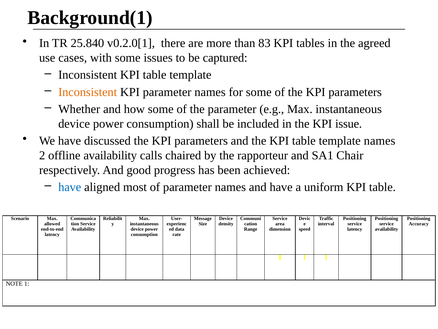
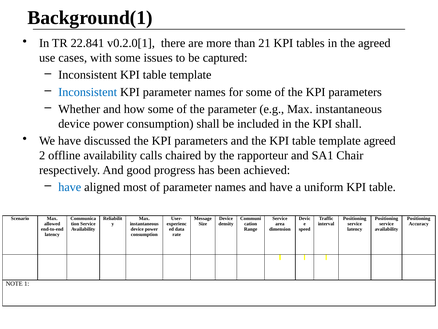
25.840: 25.840 -> 22.841
83: 83 -> 21
Inconsistent at (88, 92) colour: orange -> blue
KPI issue: issue -> shall
template names: names -> agreed
